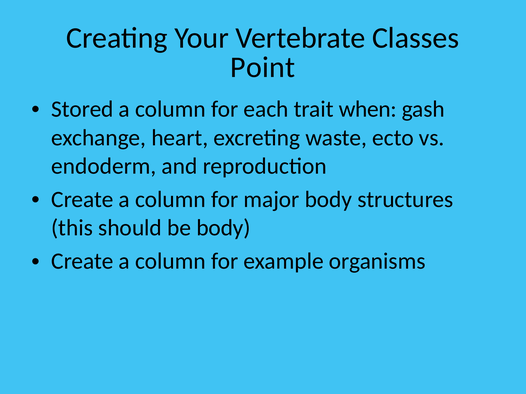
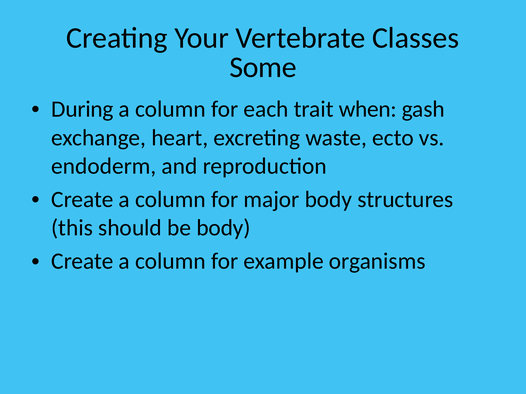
Point: Point -> Some
Stored: Stored -> During
